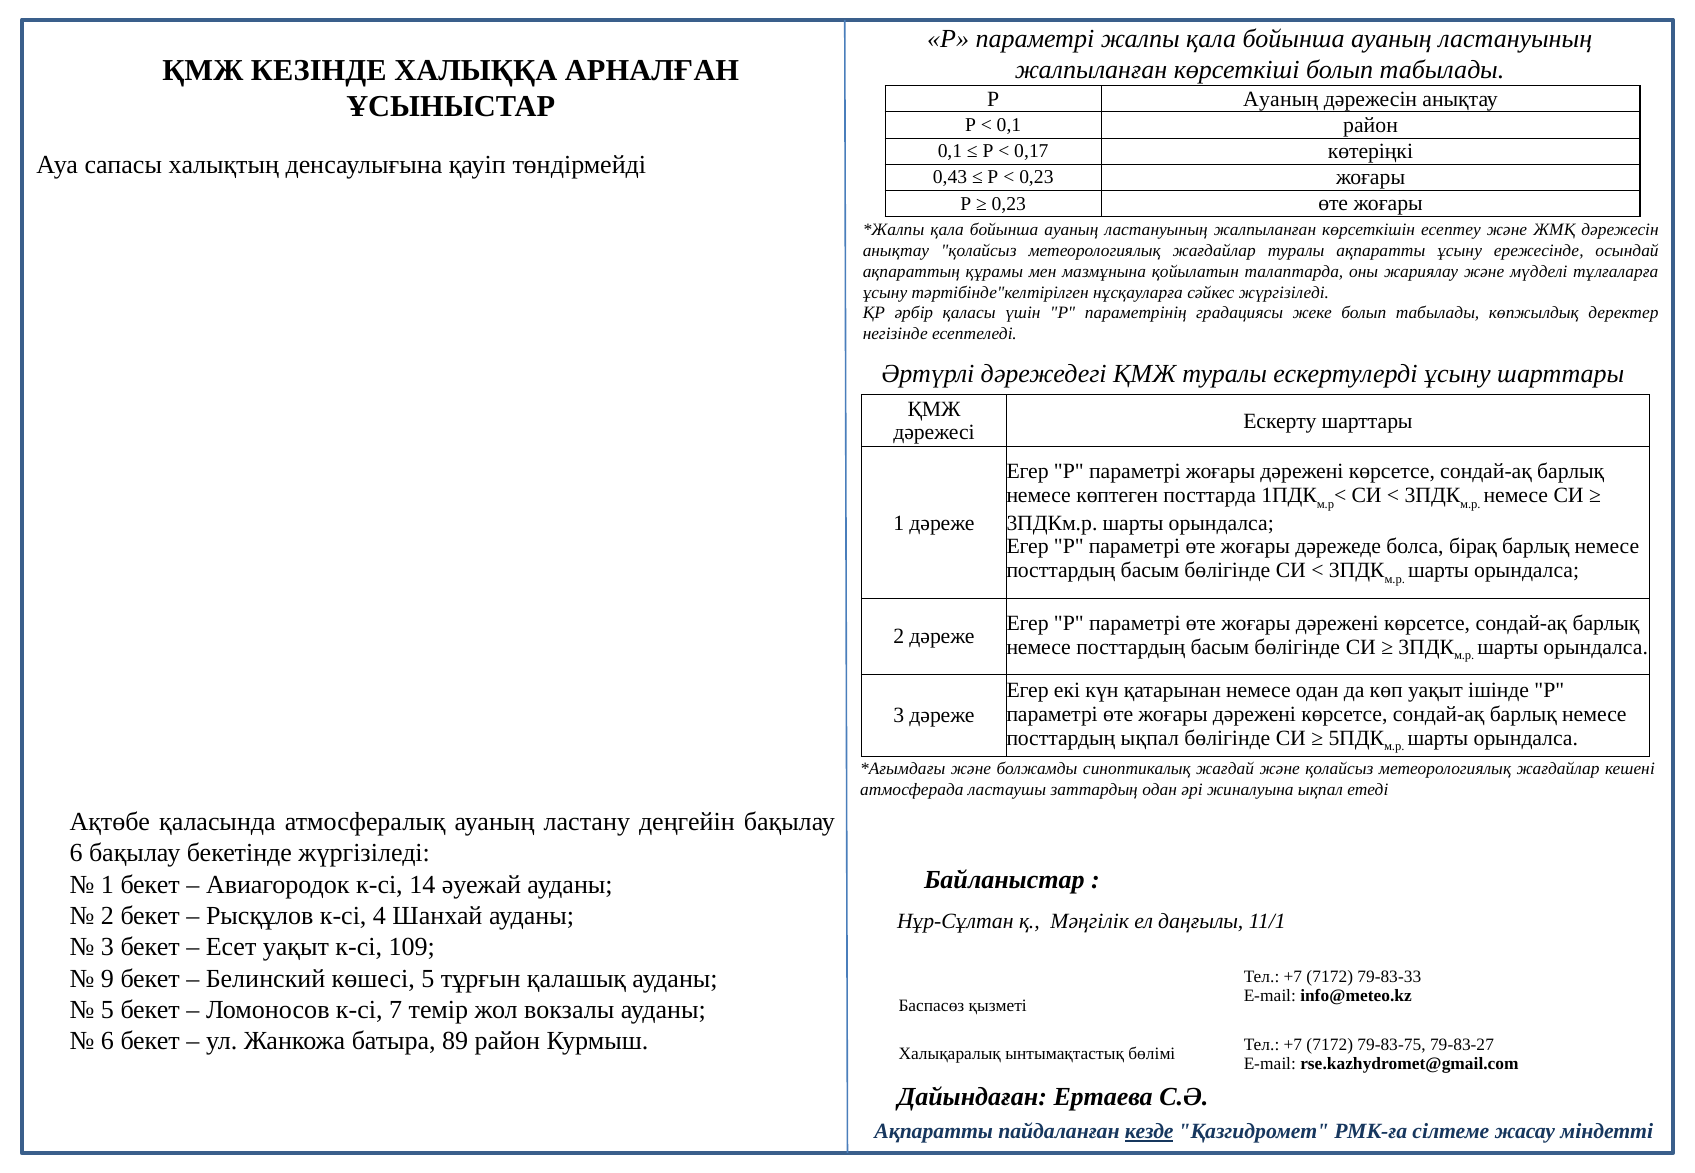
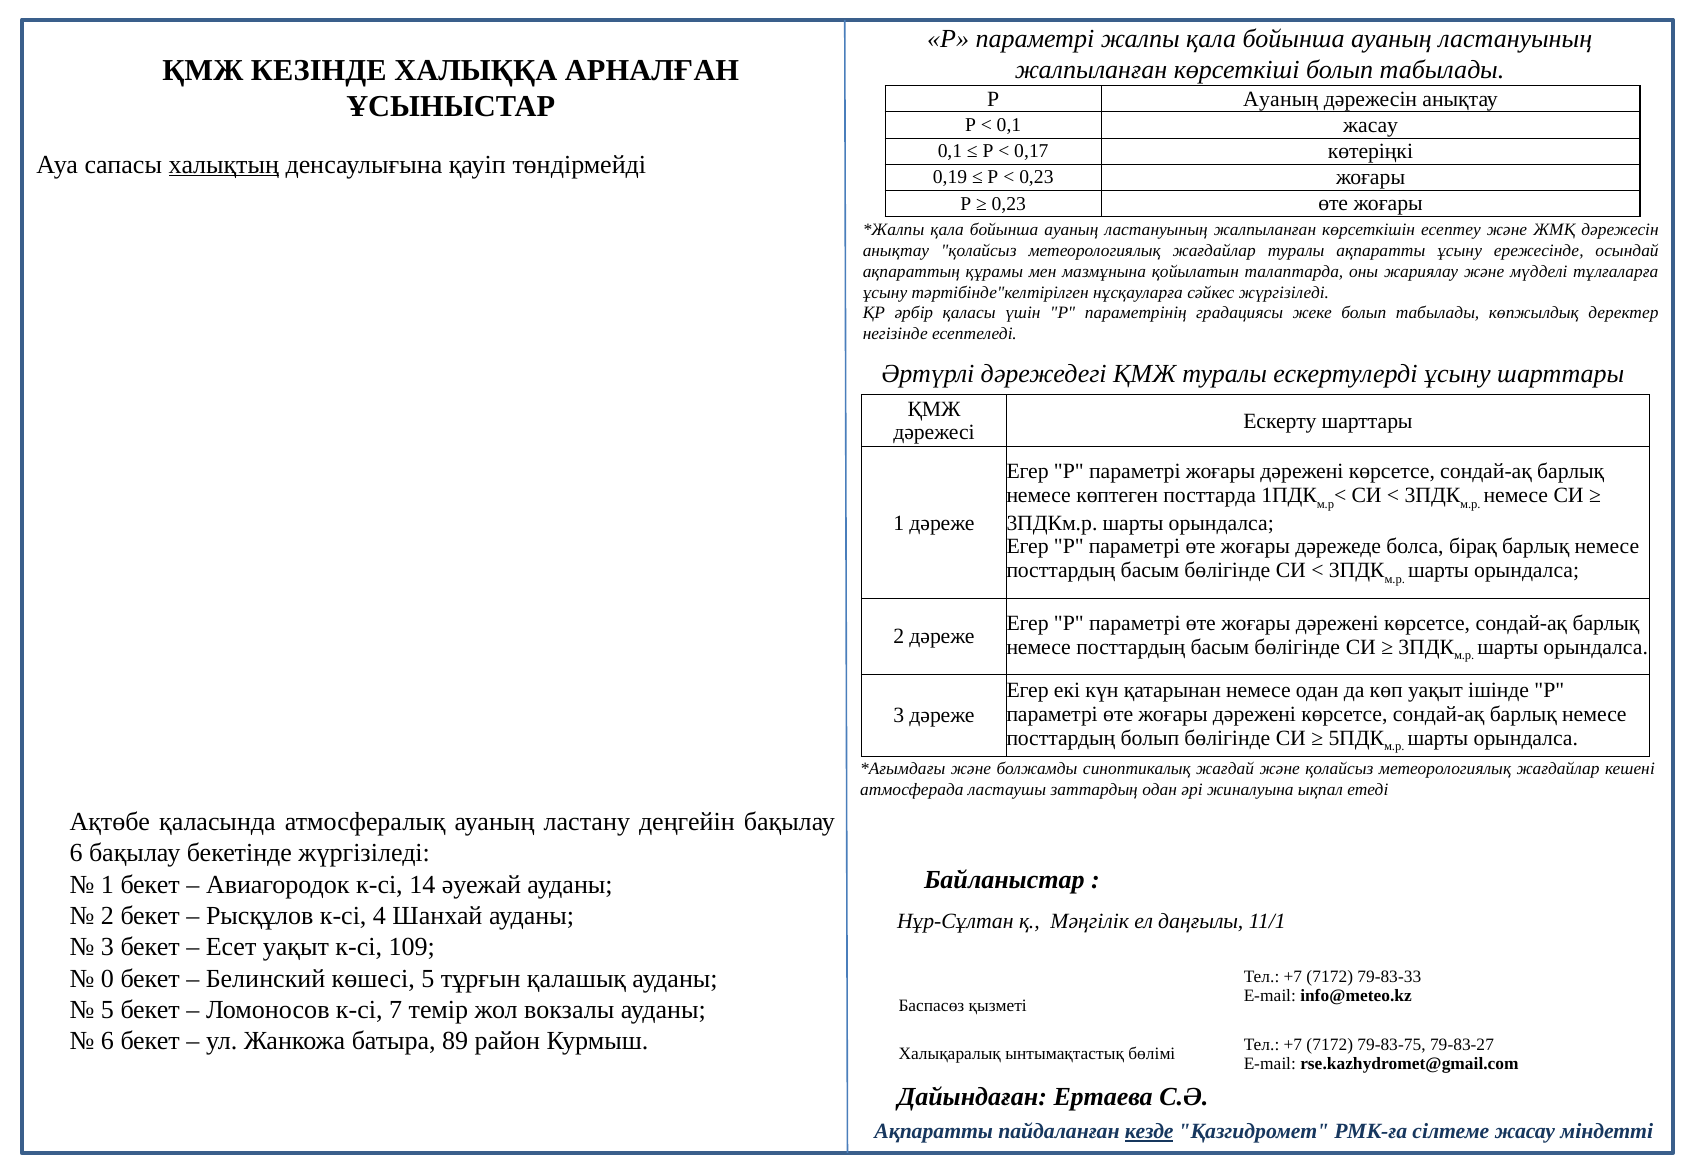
0,1 район: район -> жасау
халықтың underline: none -> present
0,43: 0,43 -> 0,19
посттардың ықпал: ықпал -> болып
9: 9 -> 0
